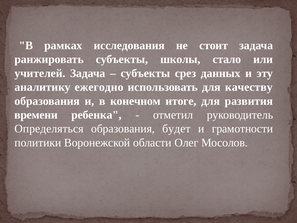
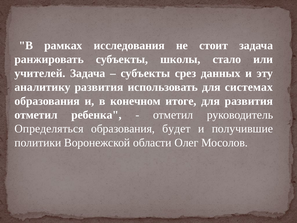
аналитику ежегодно: ежегодно -> развития
качеству: качеству -> системах
времени at (36, 115): времени -> отметил
грамотности: грамотности -> получившие
